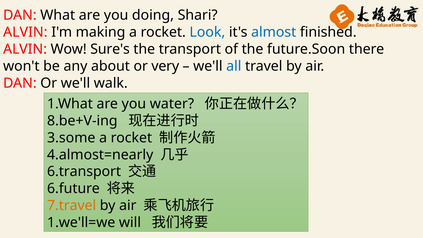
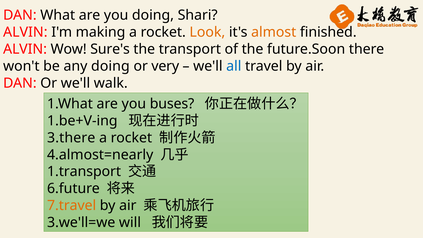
Look colour: blue -> orange
almost colour: blue -> orange
any about: about -> doing
water: water -> buses
8.be+V-ing: 8.be+V-ing -> 1.be+V-ing
3.some: 3.some -> 3.there
6.transport: 6.transport -> 1.transport
1.we'll=we: 1.we'll=we -> 3.we'll=we
